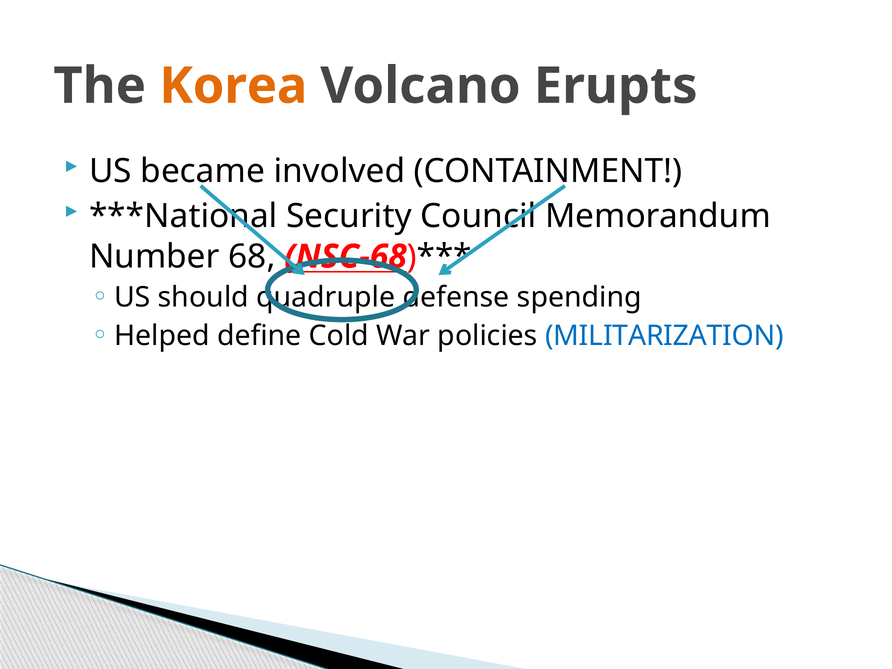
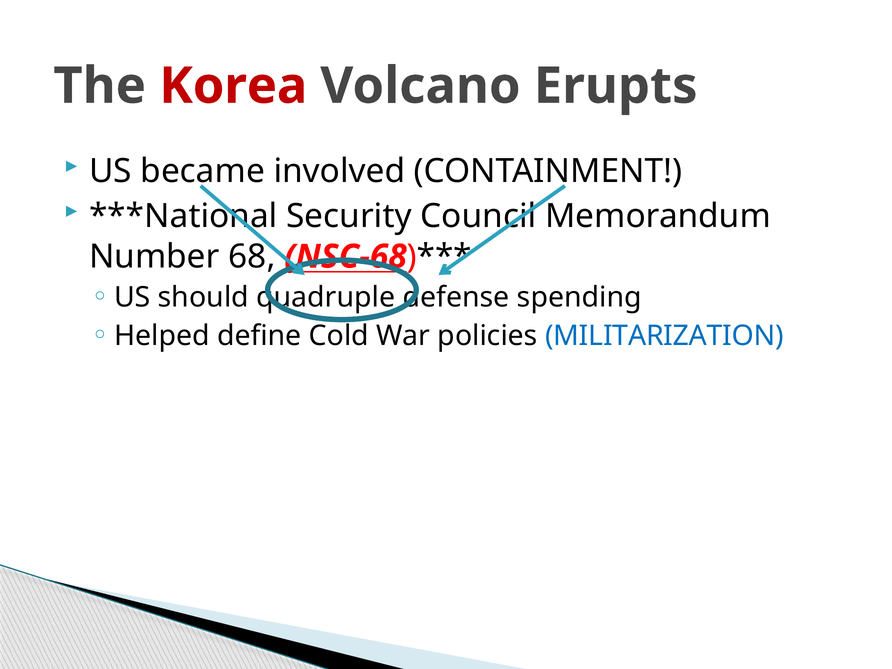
Korea colour: orange -> red
